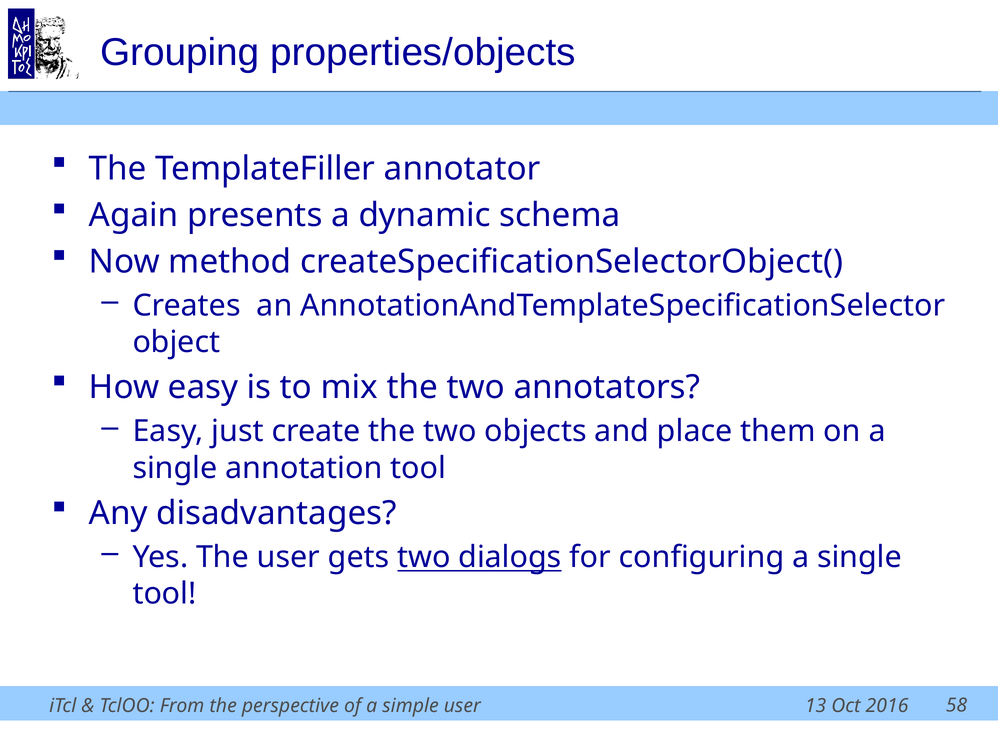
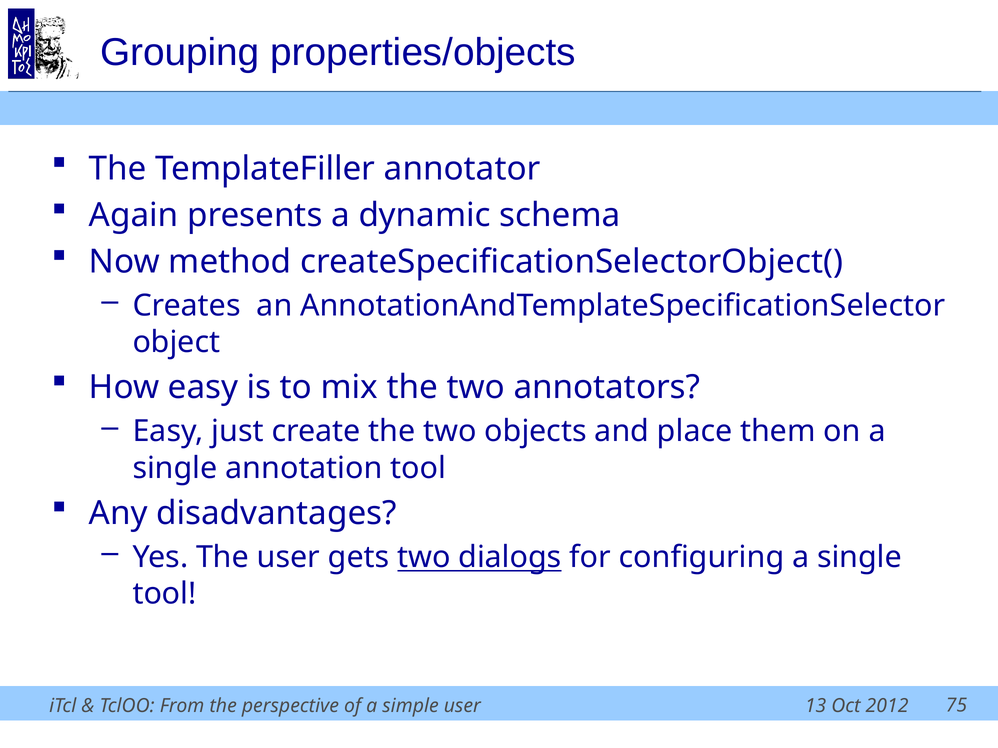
2016: 2016 -> 2012
58: 58 -> 75
